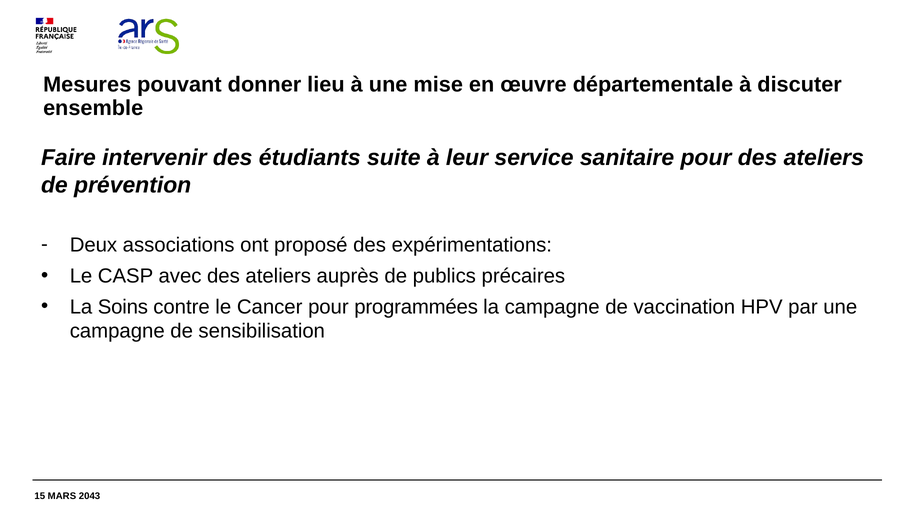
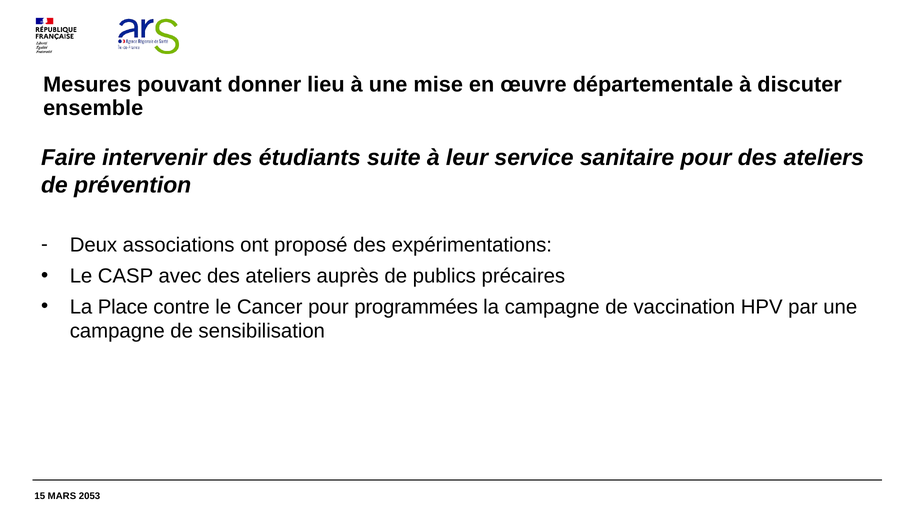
Soins: Soins -> Place
2043: 2043 -> 2053
